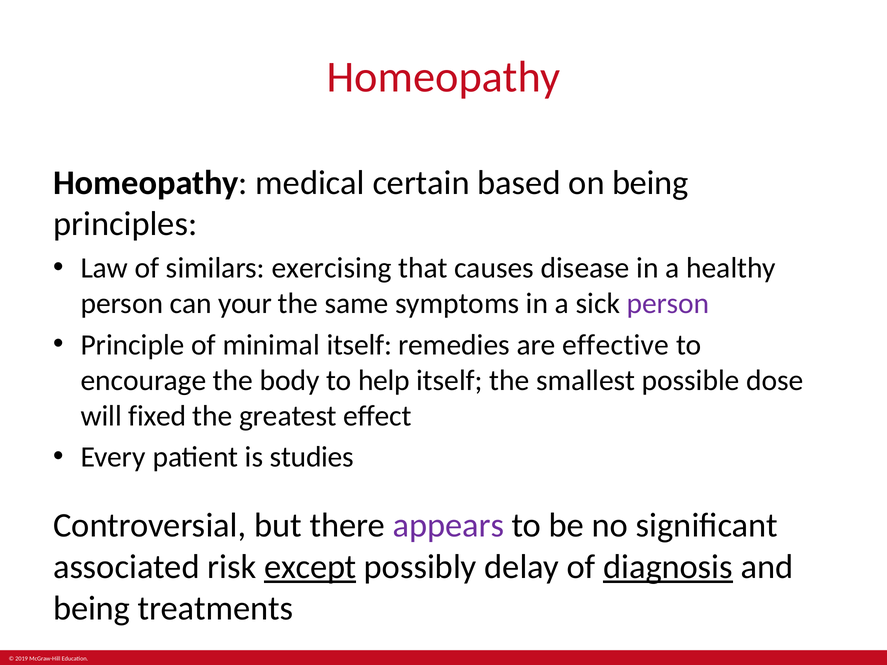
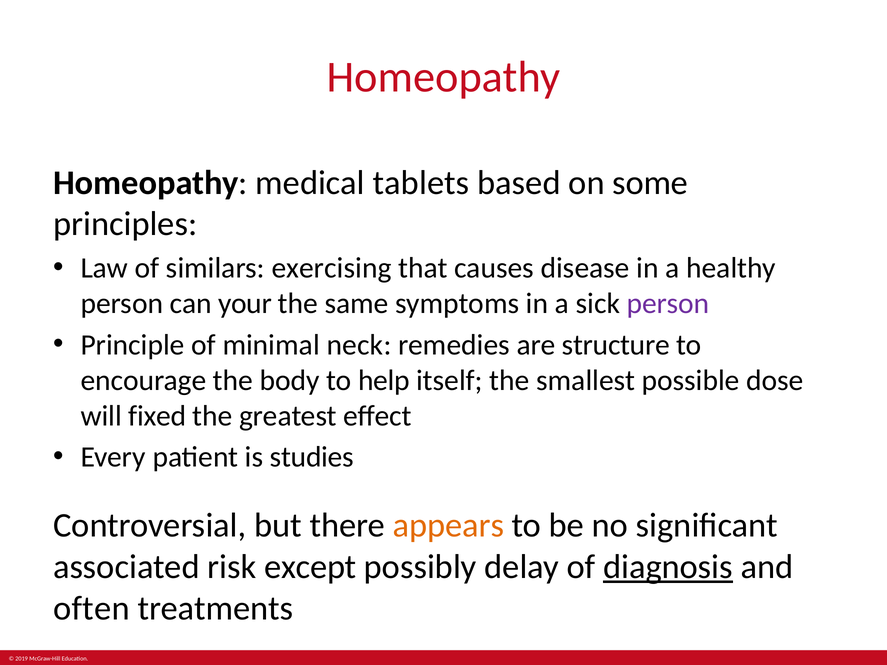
certain: certain -> tablets
on being: being -> some
minimal itself: itself -> neck
effective: effective -> structure
appears colour: purple -> orange
except underline: present -> none
being at (92, 609): being -> often
